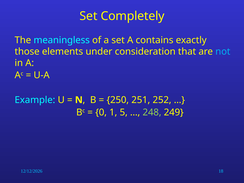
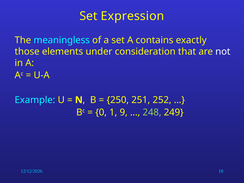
Completely: Completely -> Expression
not colour: light blue -> white
5: 5 -> 9
